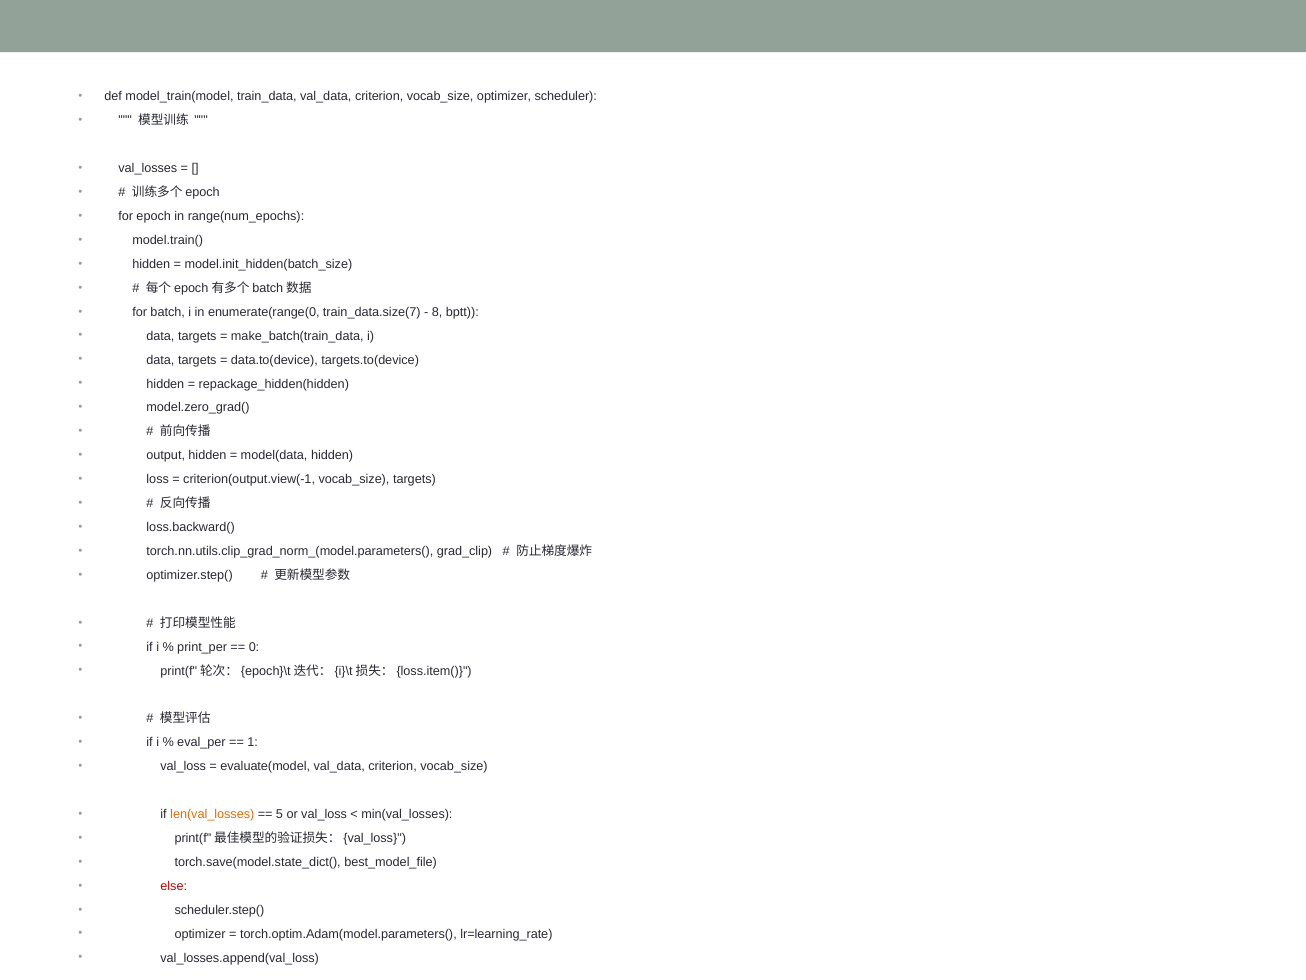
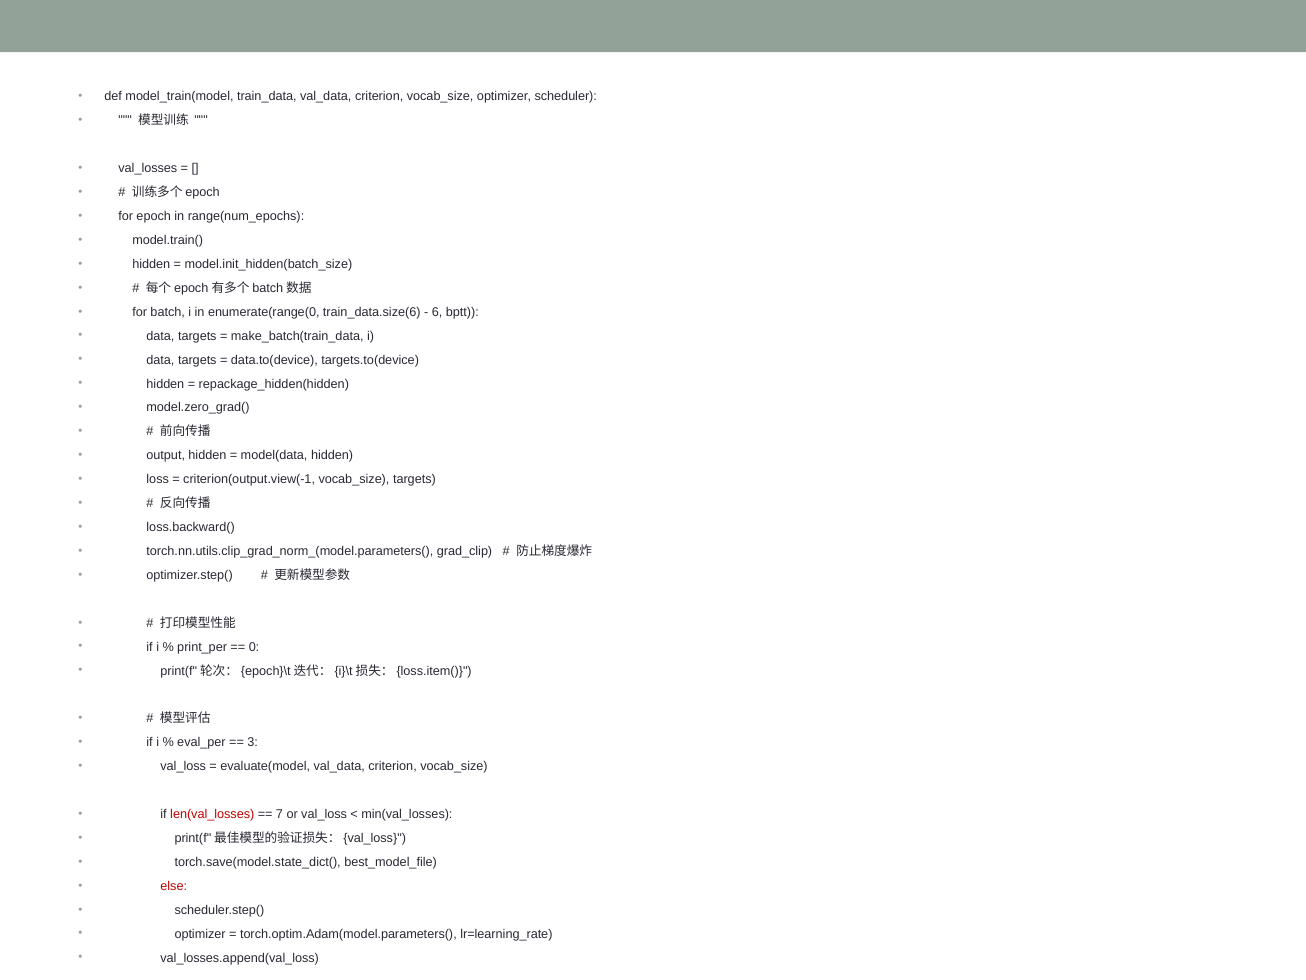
train_data.size(7: train_data.size(7 -> train_data.size(6
8: 8 -> 6
1: 1 -> 3
len(val_losses colour: orange -> red
5: 5 -> 7
